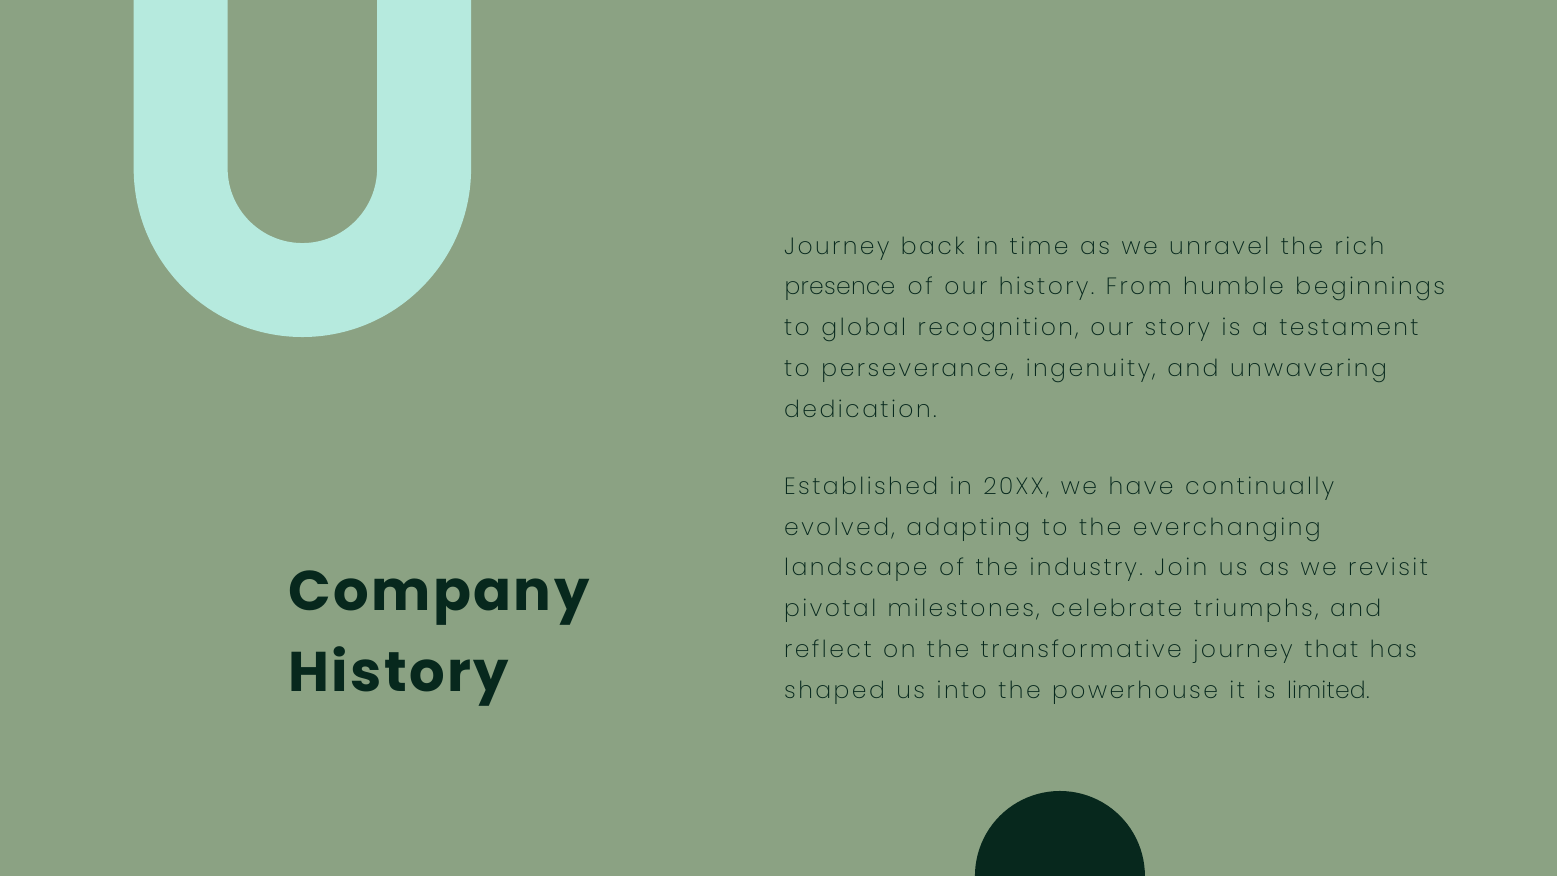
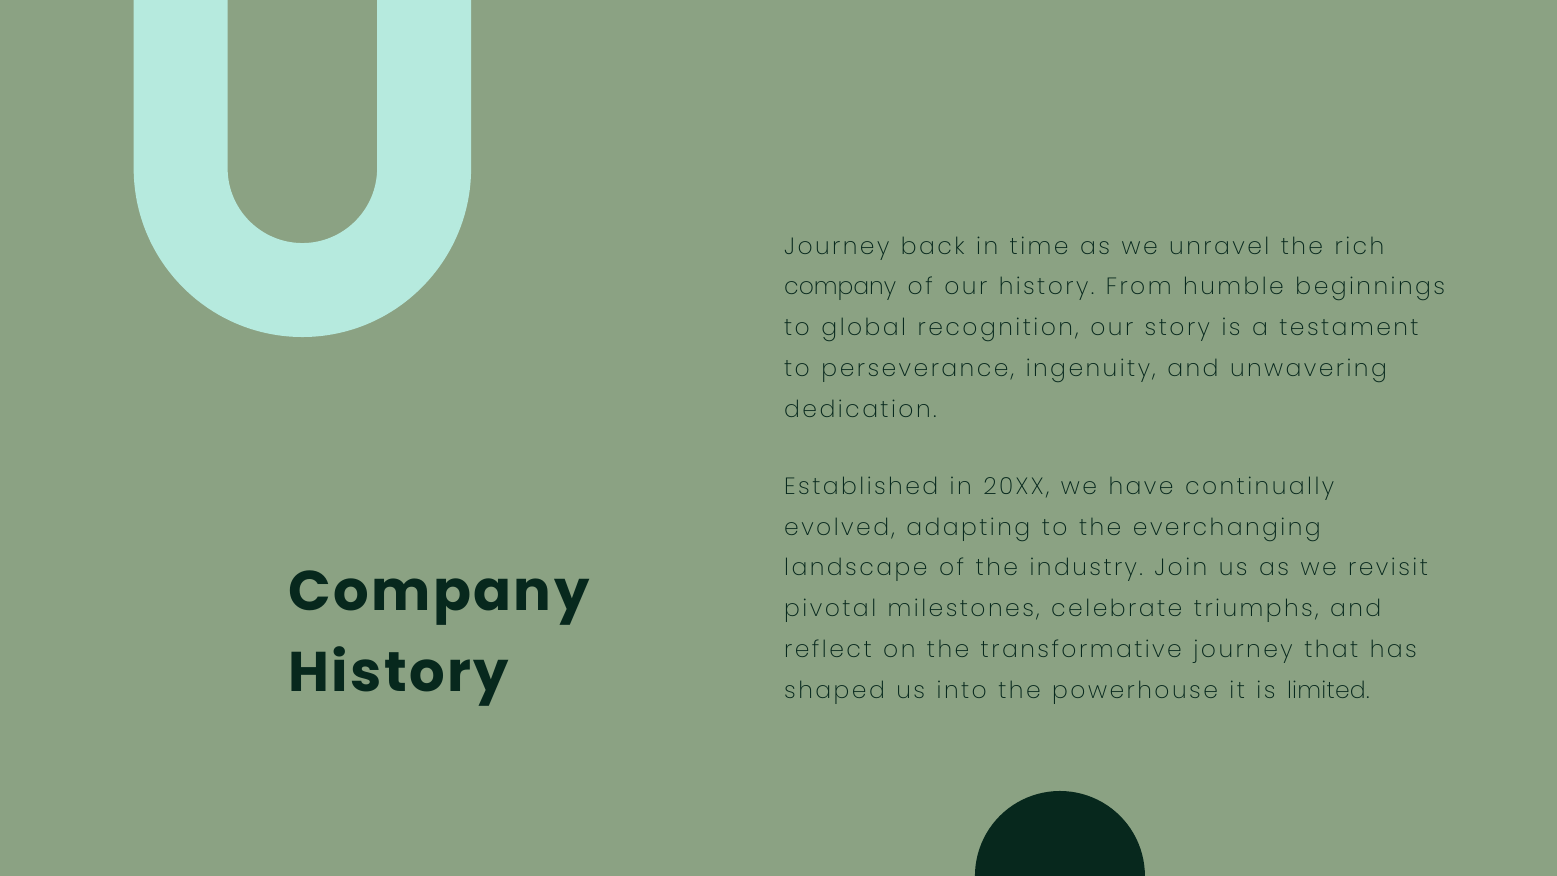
presence at (840, 287): presence -> company
